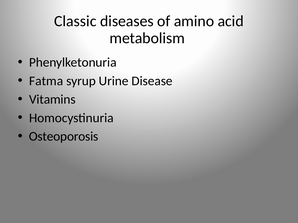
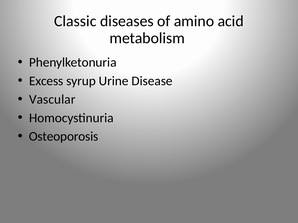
Fatma: Fatma -> Excess
Vitamins: Vitamins -> Vascular
